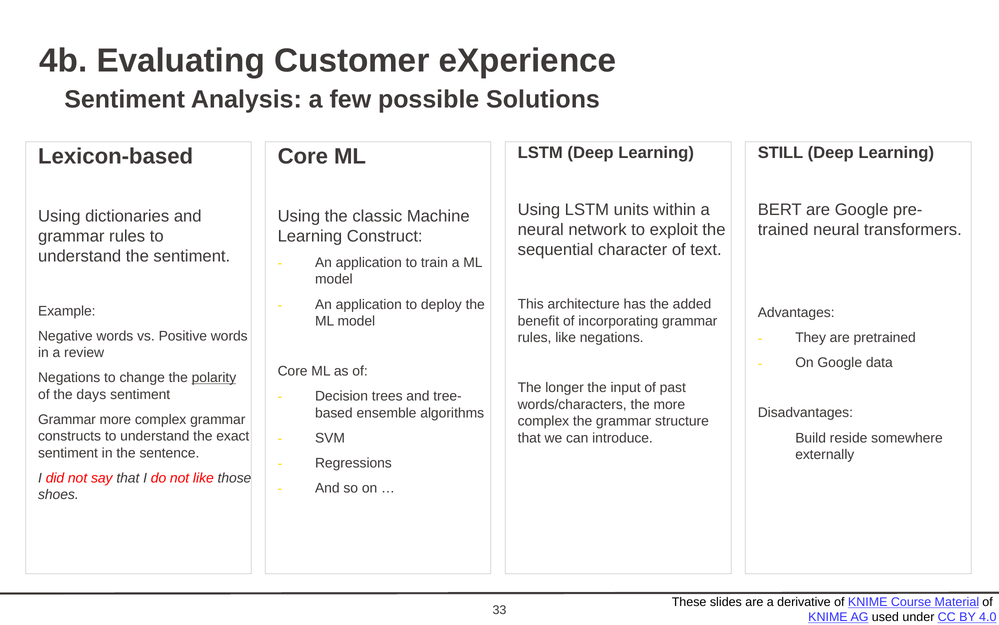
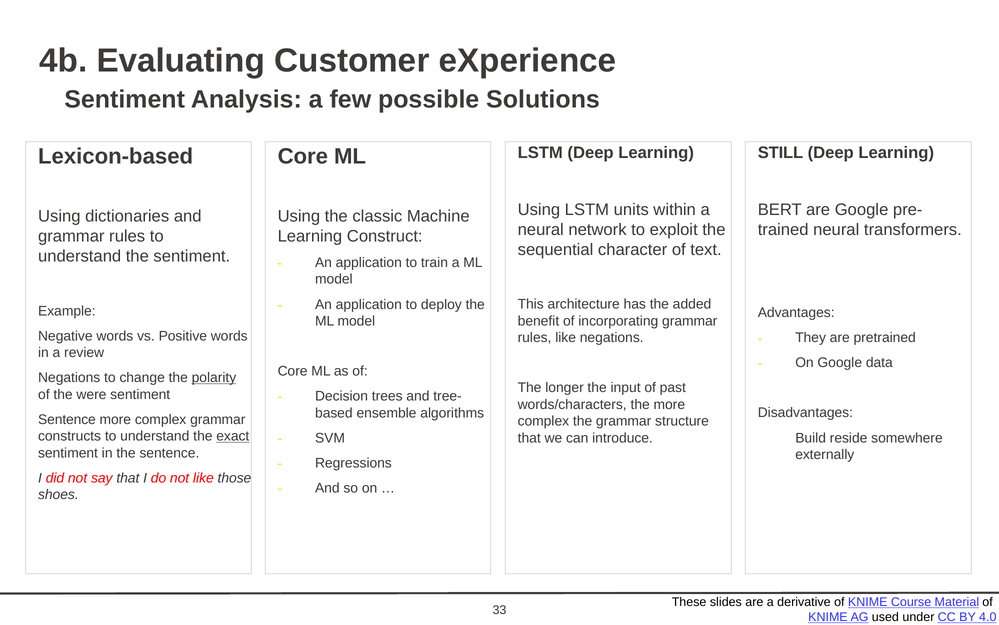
days: days -> were
Grammar at (67, 419): Grammar -> Sentence
exact underline: none -> present
